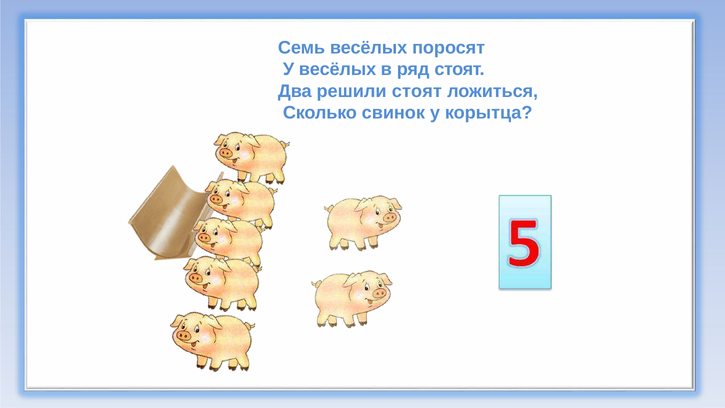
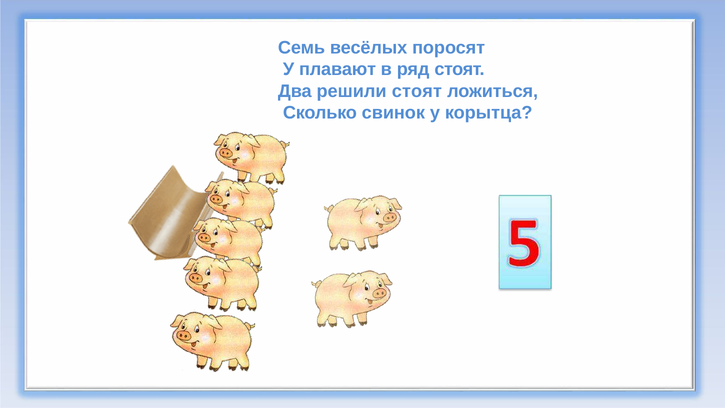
У весёлых: весёлых -> плавают
